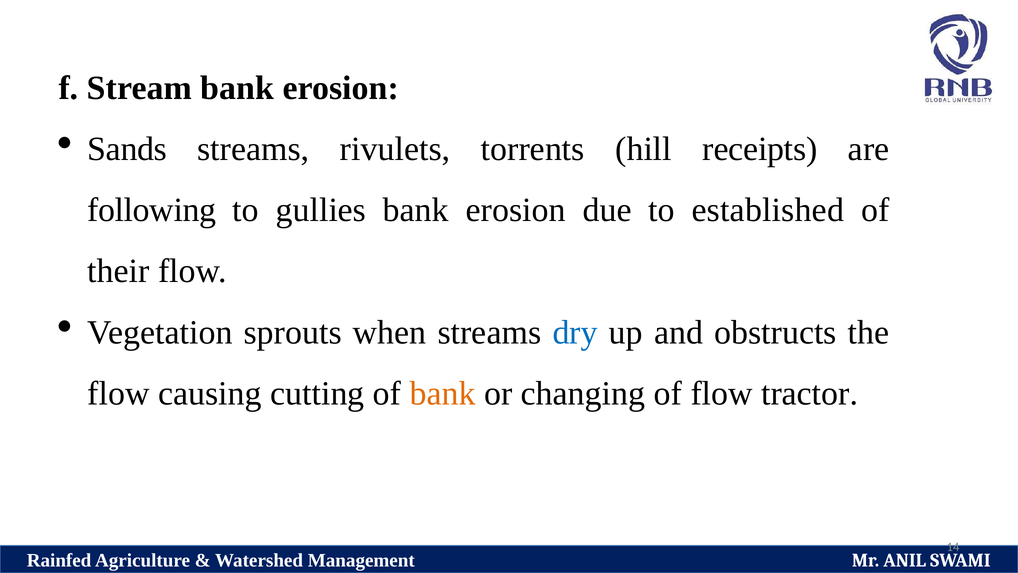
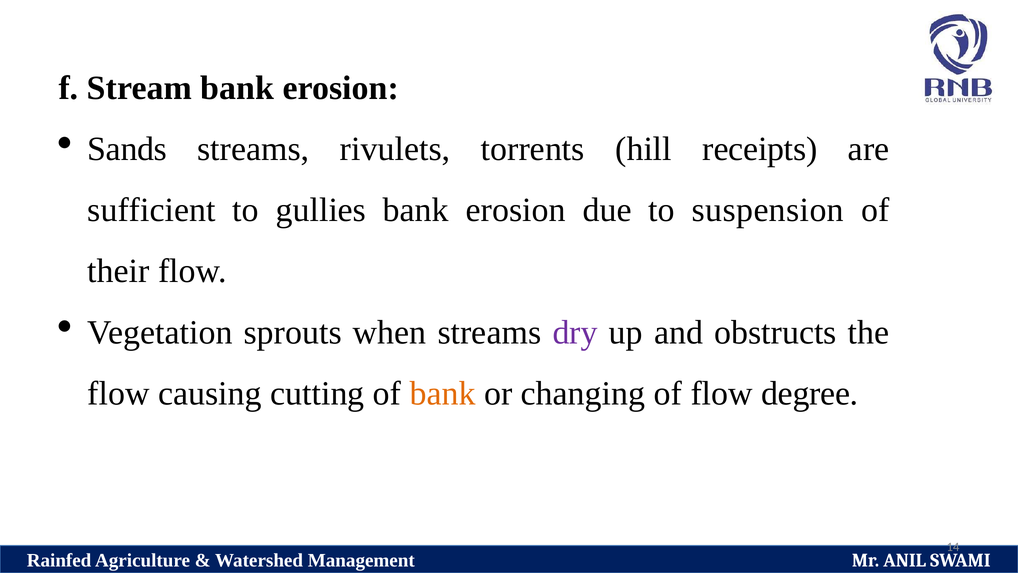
following: following -> sufficient
established: established -> suspension
dry colour: blue -> purple
tractor: tractor -> degree
